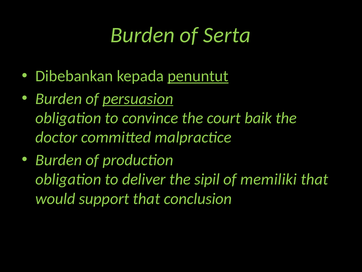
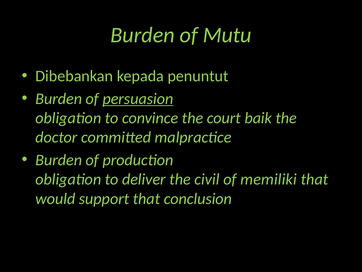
Serta: Serta -> Mutu
penuntut underline: present -> none
sipil: sipil -> civil
